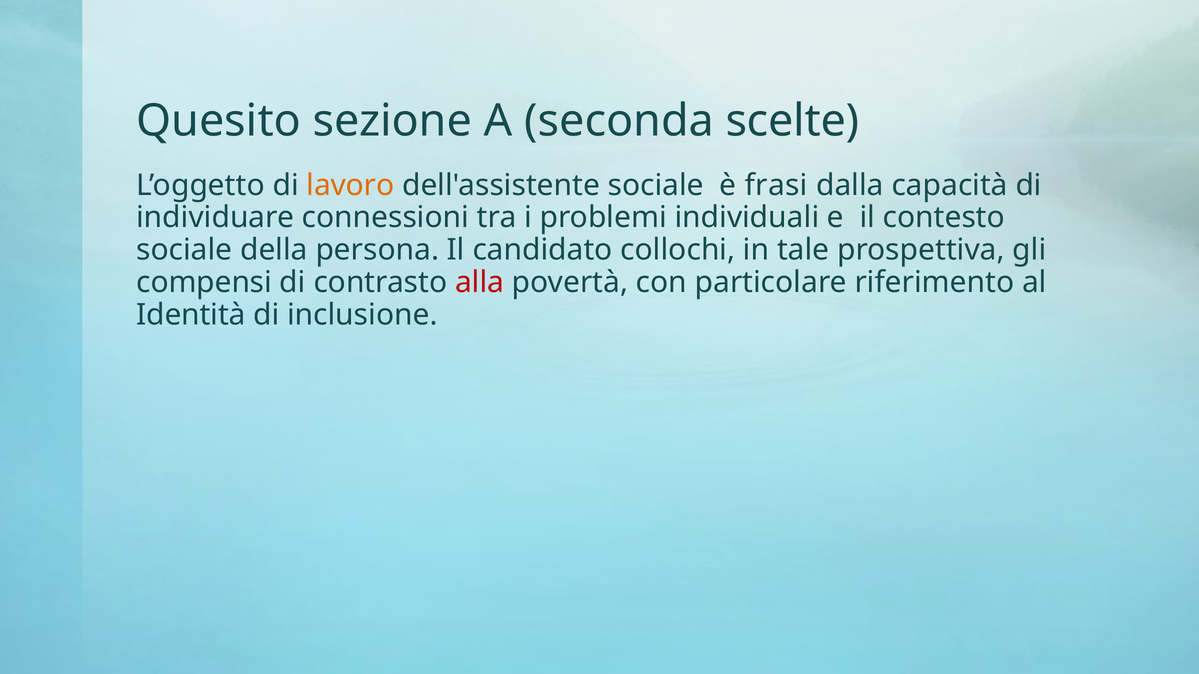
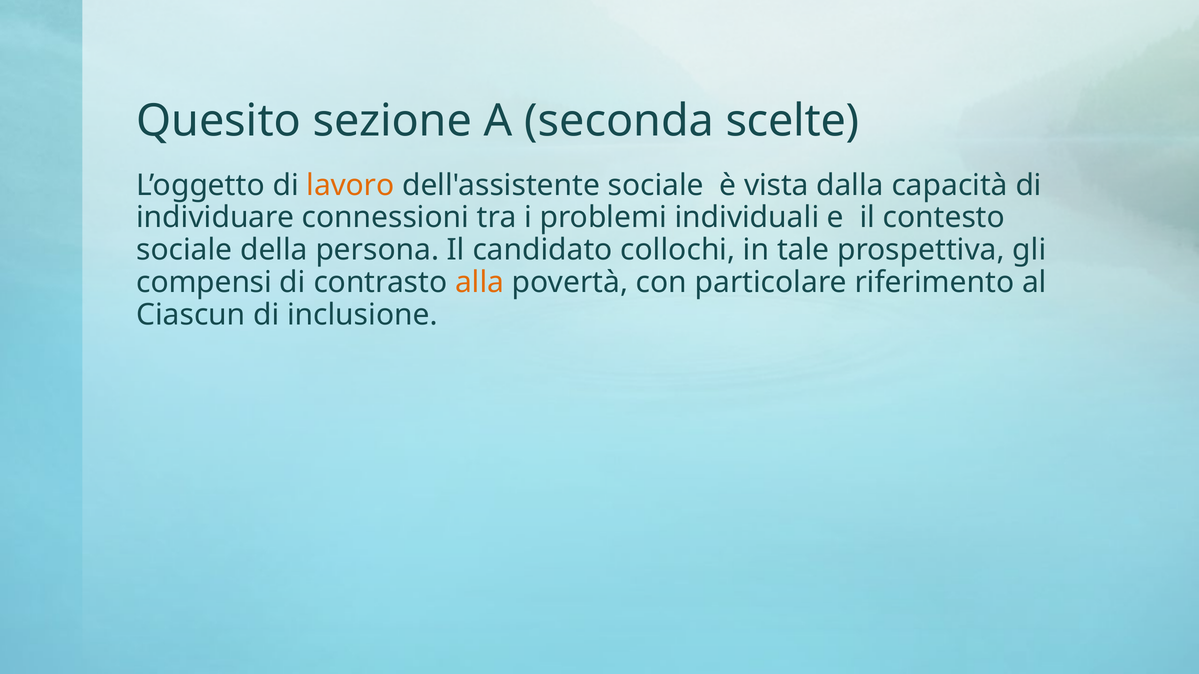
frasi: frasi -> vista
alla colour: red -> orange
Identità: Identità -> Ciascun
